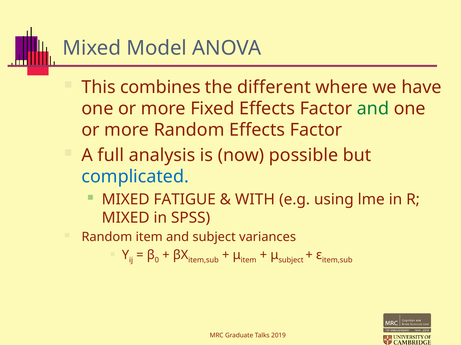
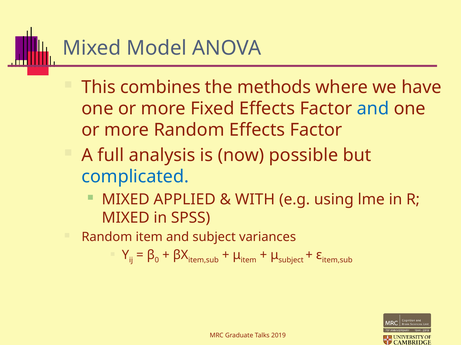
different: different -> methods
and at (373, 109) colour: green -> blue
FATIGUE: FATIGUE -> APPLIED
